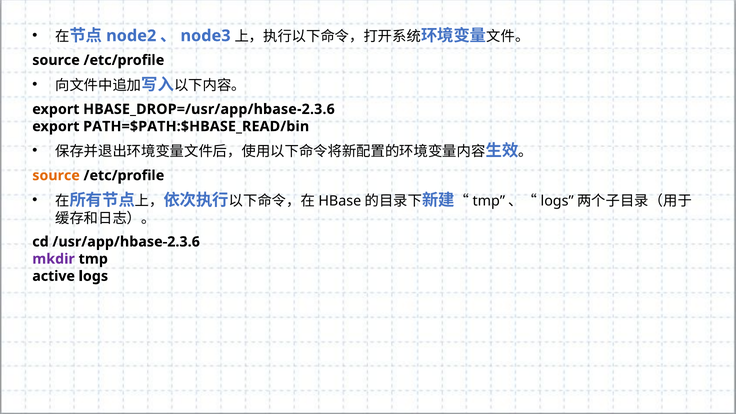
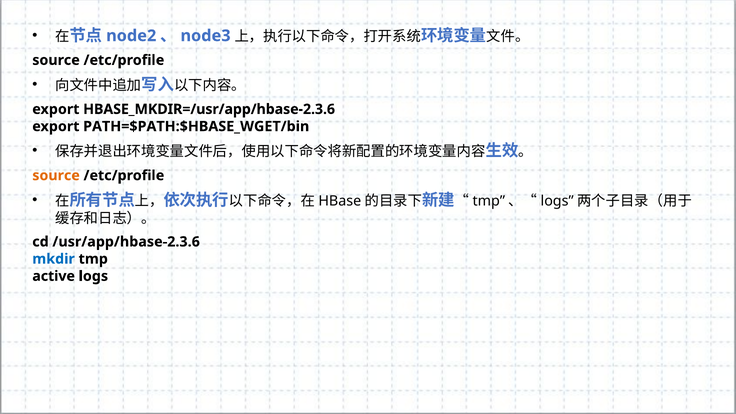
HBASE_DROP=/usr/app/hbase-2.3.6: HBASE_DROP=/usr/app/hbase-2.3.6 -> HBASE_MKDIR=/usr/app/hbase-2.3.6
PATH=$PATH:$HBASE_READ/bin: PATH=$PATH:$HBASE_READ/bin -> PATH=$PATH:$HBASE_WGET/bin
mkdir colour: purple -> blue
